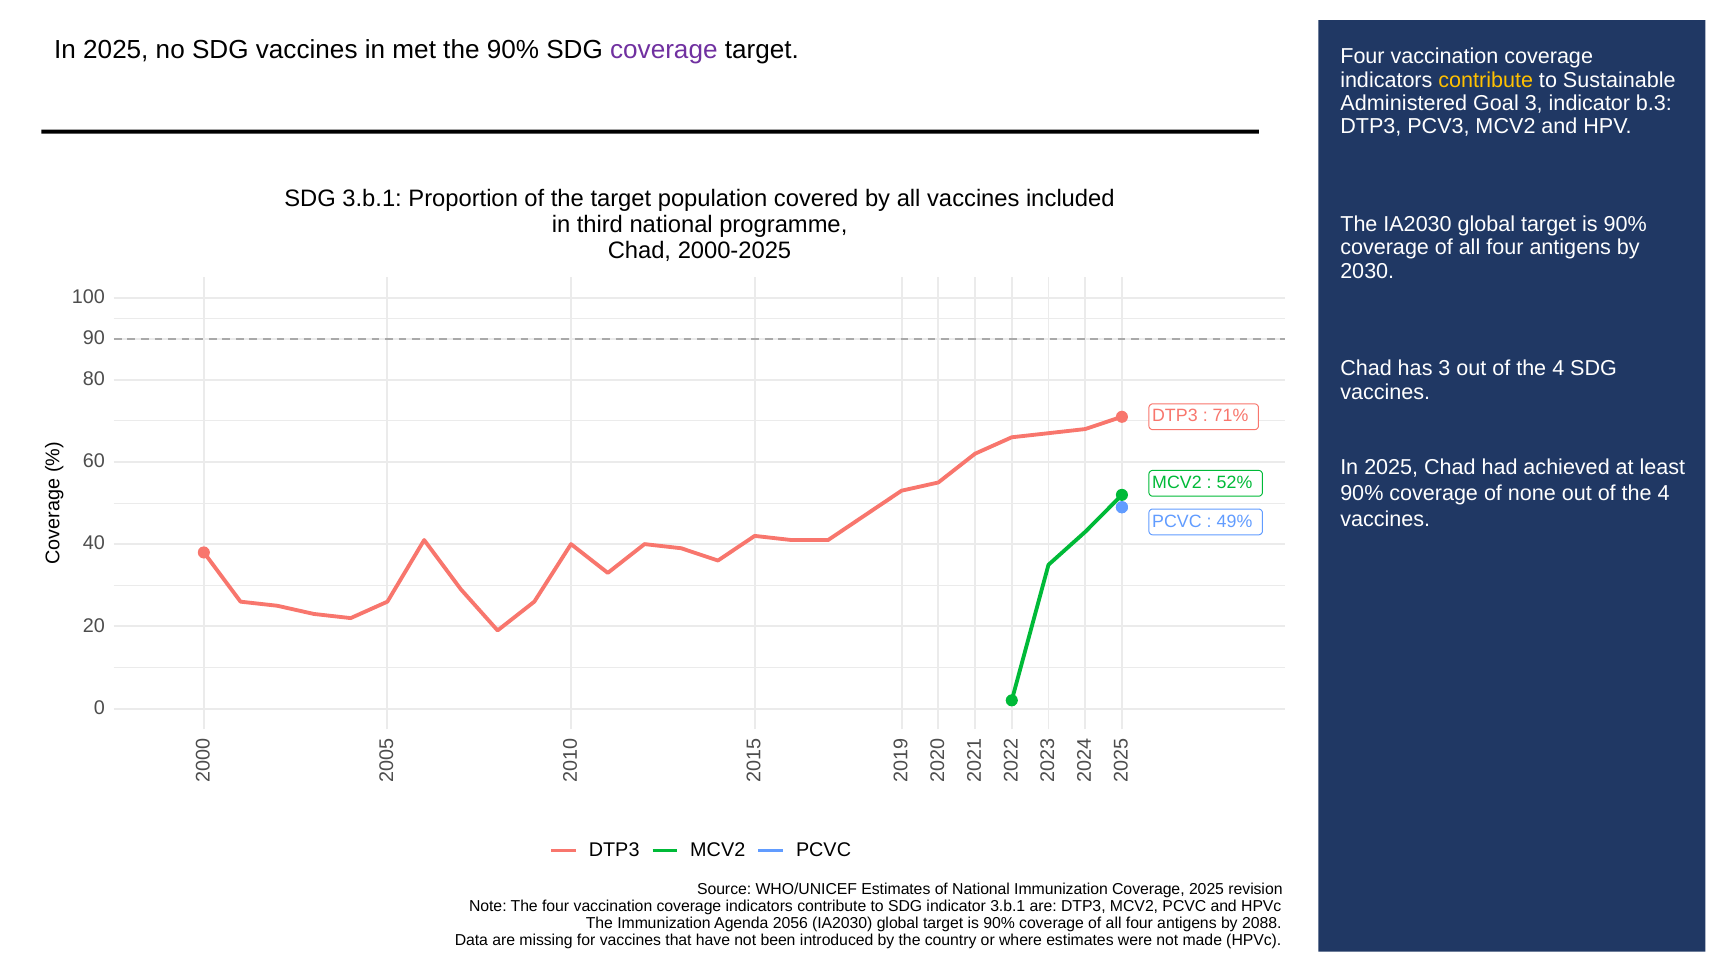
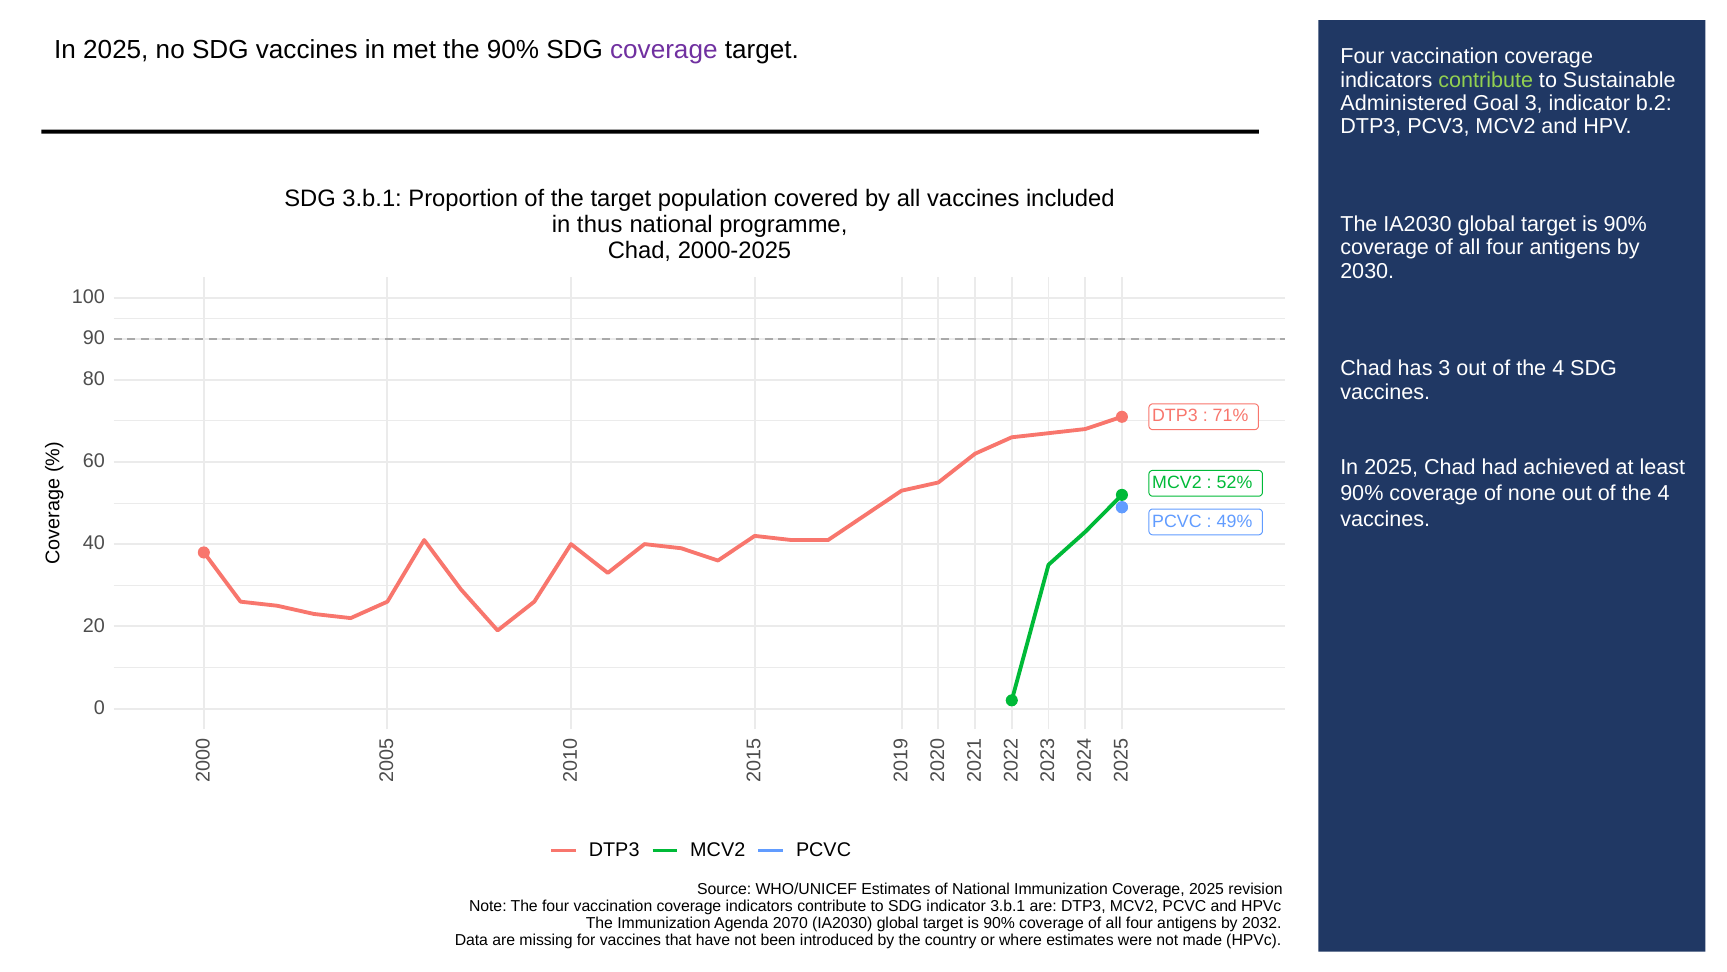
contribute at (1486, 80) colour: yellow -> light green
b.3: b.3 -> b.2
third: third -> thus
2056: 2056 -> 2070
2088: 2088 -> 2032
